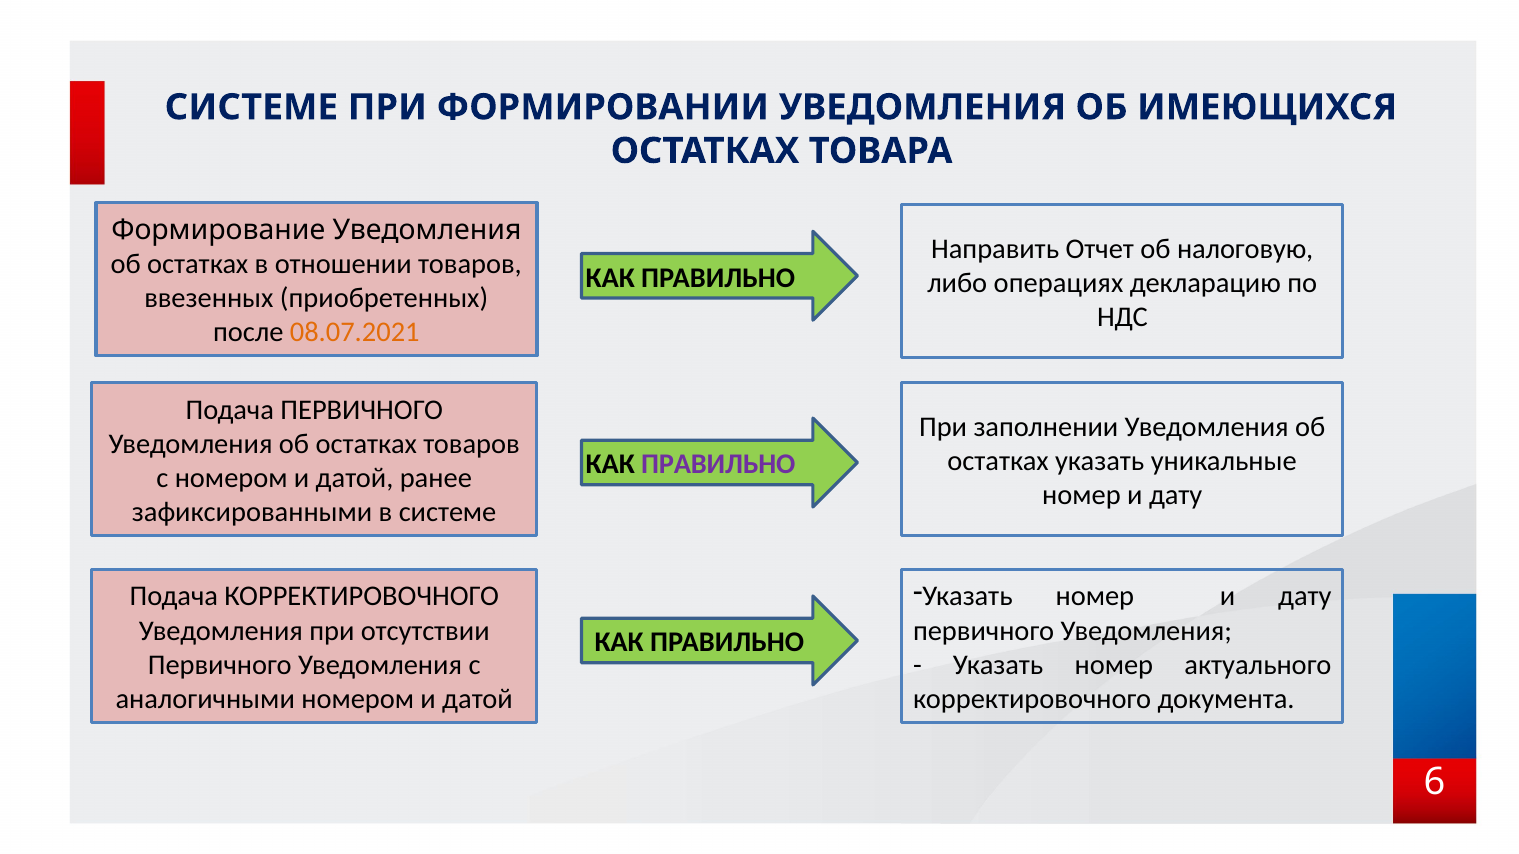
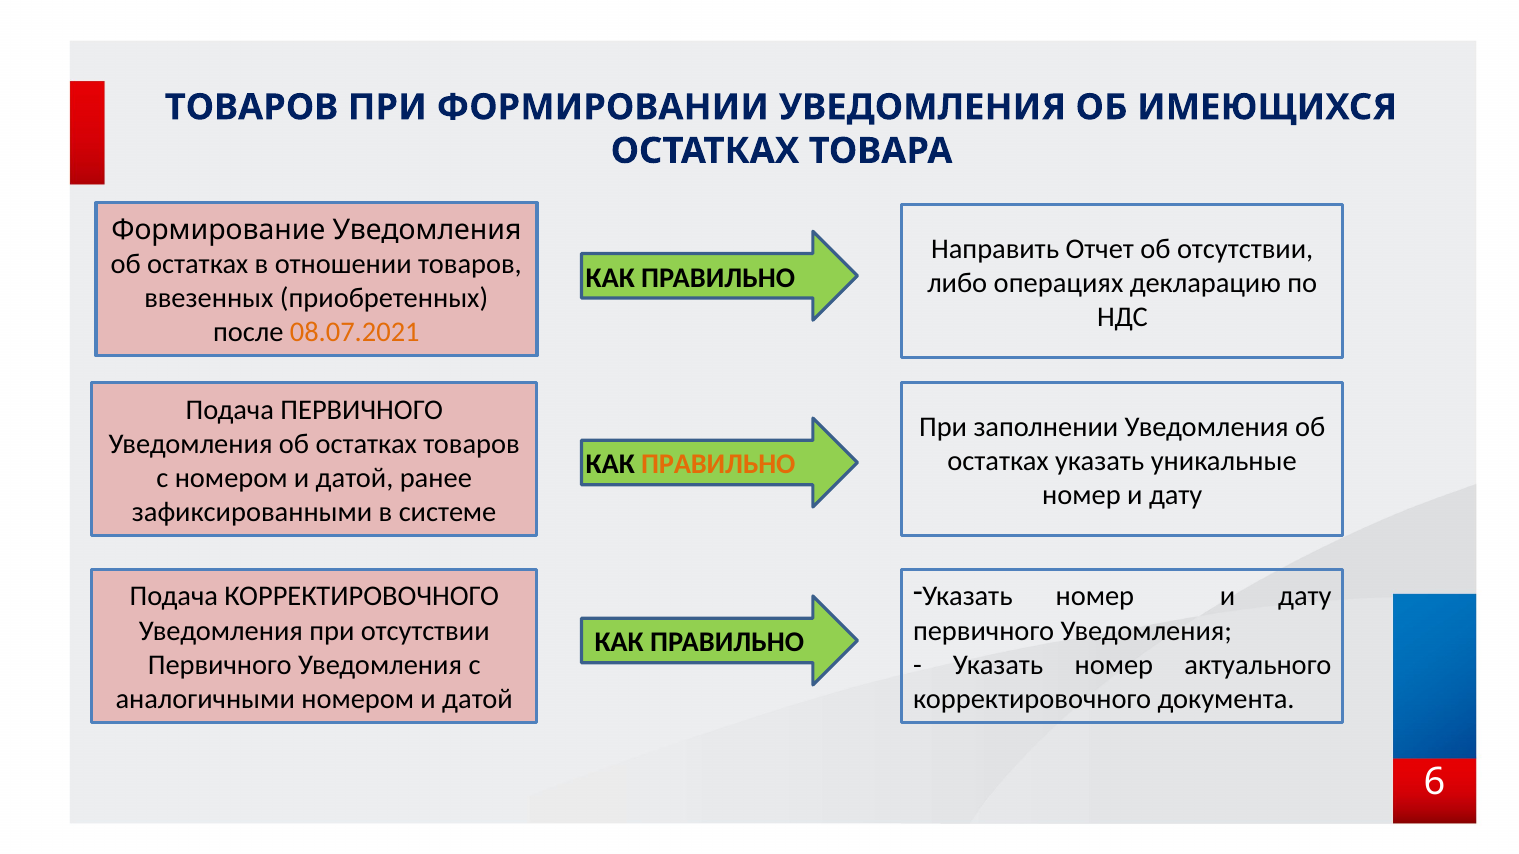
СИСТЕМЕ at (251, 107): СИСТЕМЕ -> ТОВАРОВ
об налоговую: налоговую -> отсутствии
ПРАВИЛЬНО at (718, 465) colour: purple -> orange
